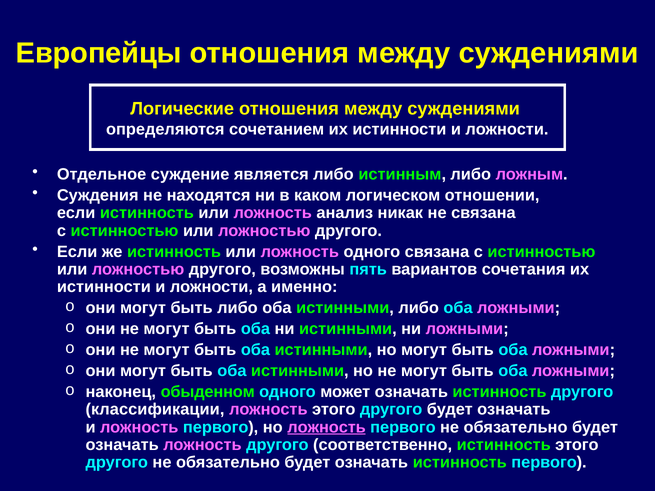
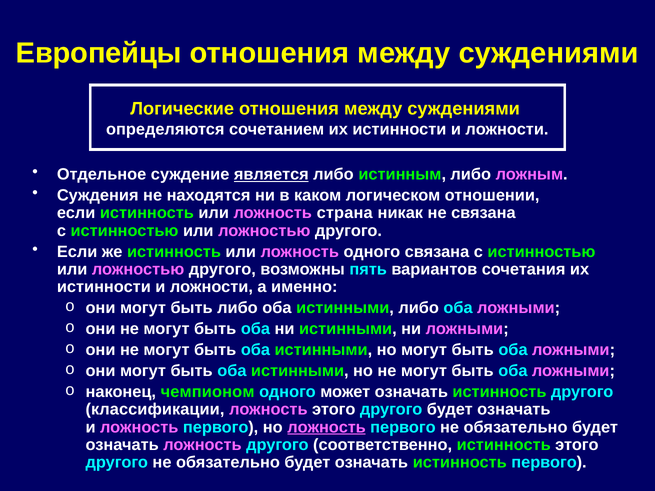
является underline: none -> present
анализ: анализ -> страна
обыденном: обыденном -> чемпионом
